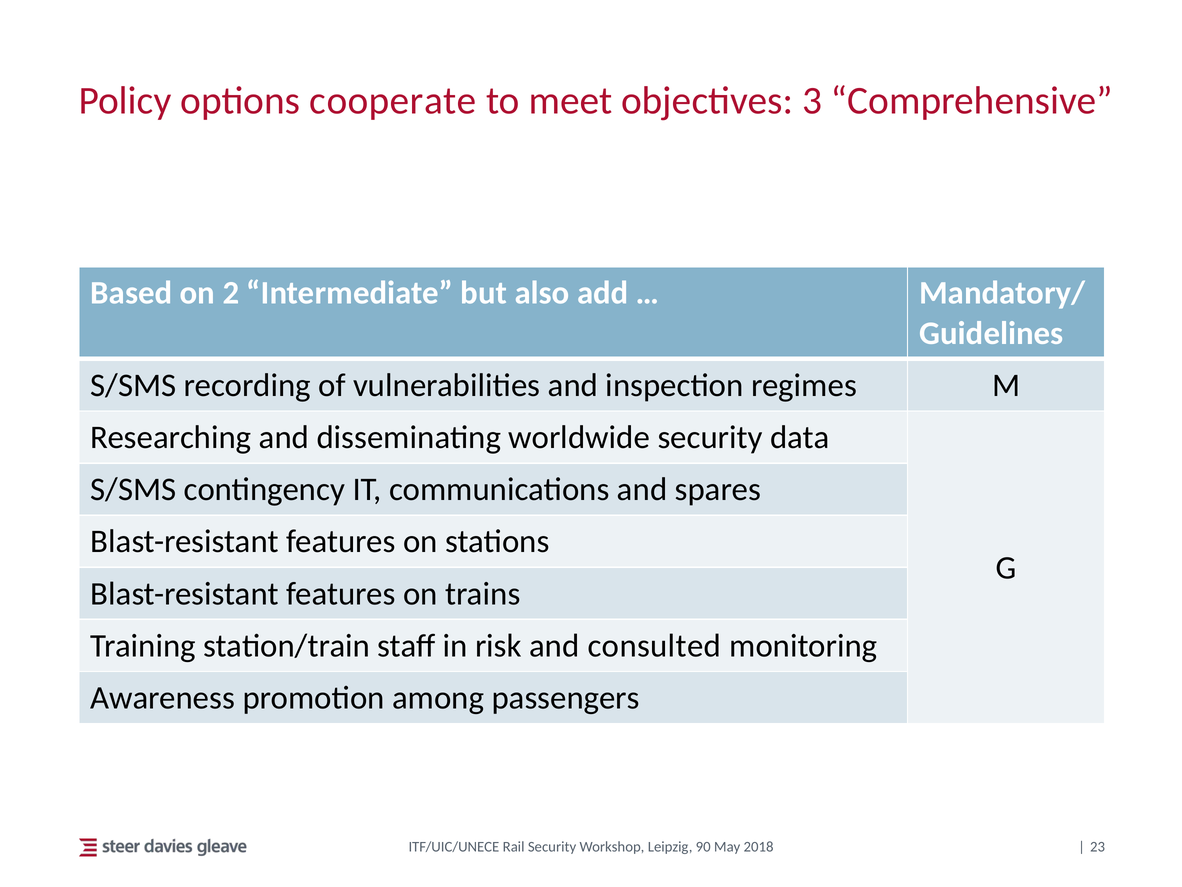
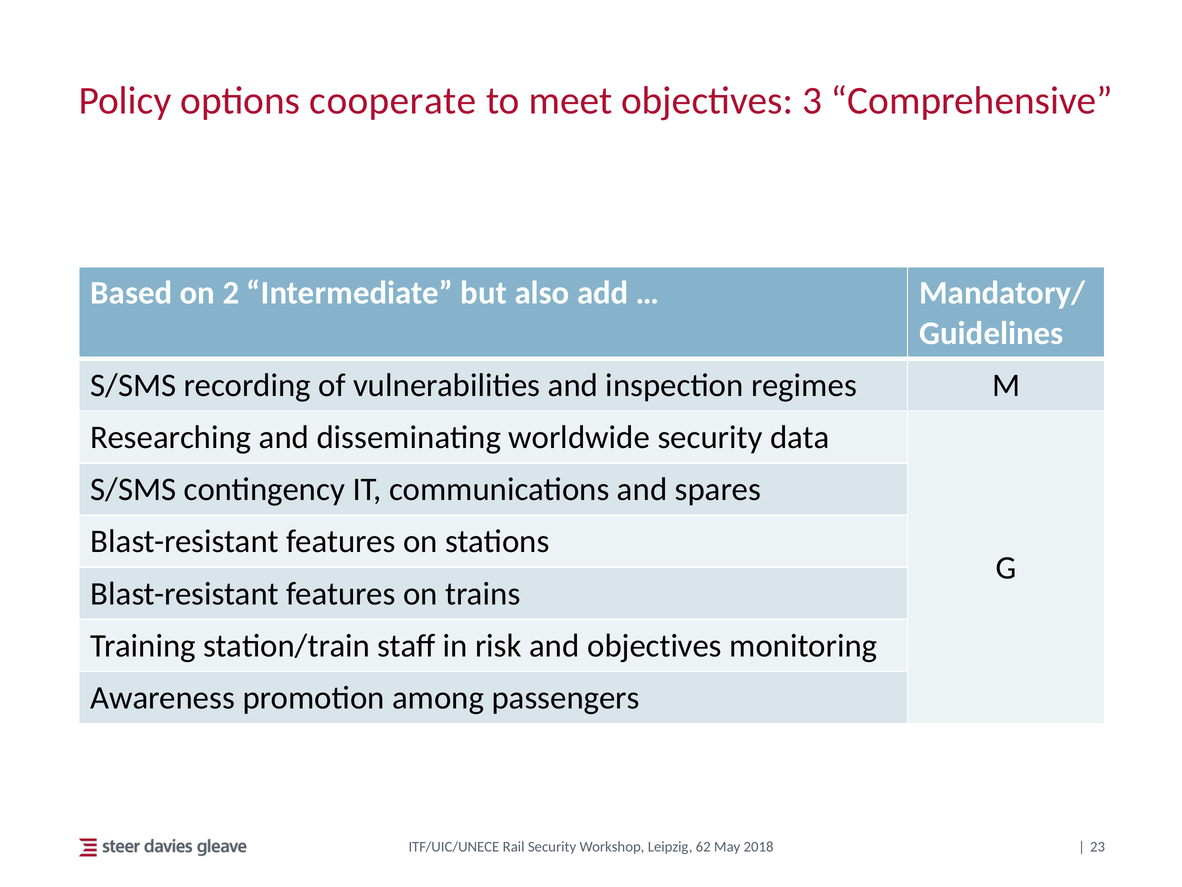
and consulted: consulted -> objectives
90: 90 -> 62
